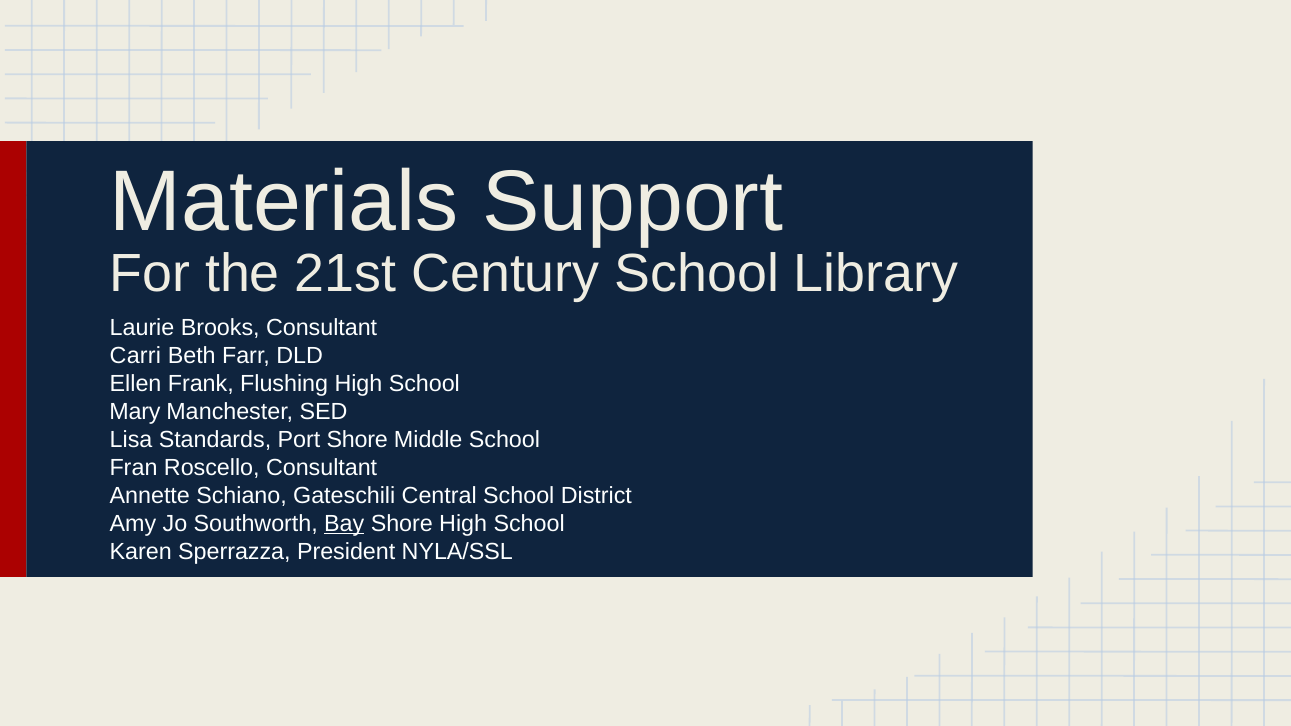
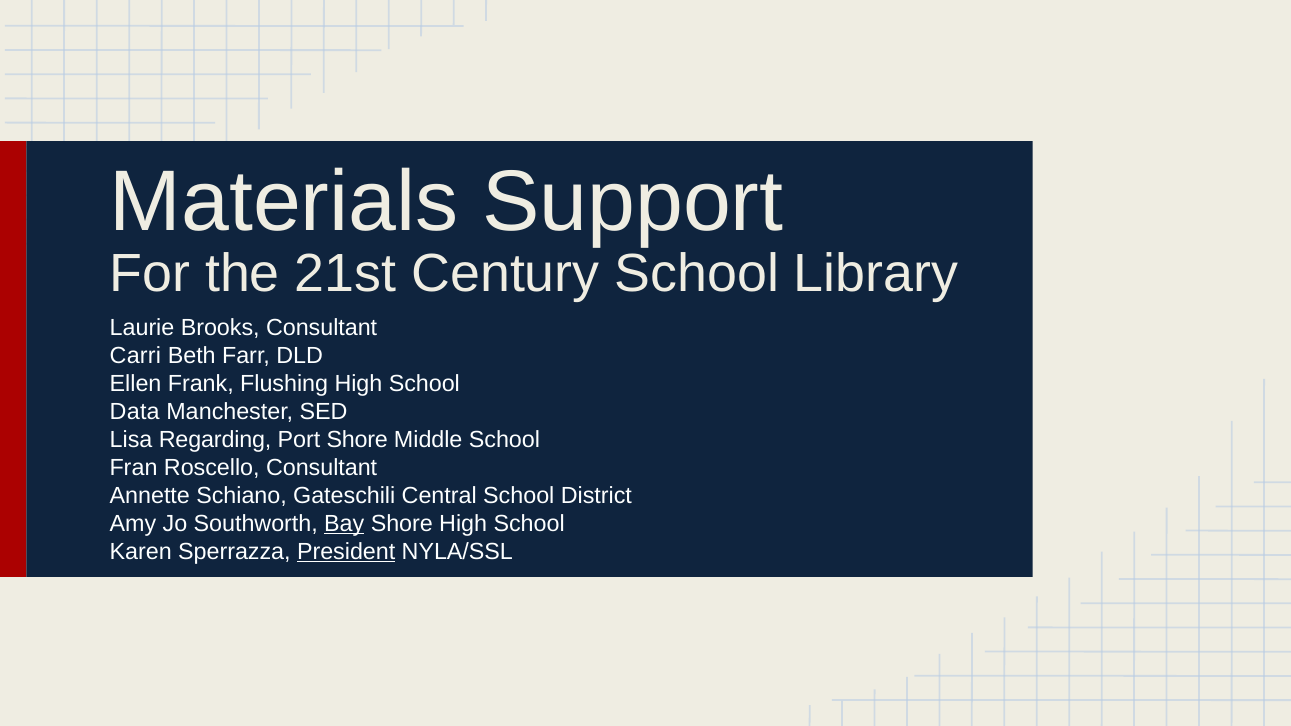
Mary: Mary -> Data
Standards: Standards -> Regarding
President underline: none -> present
